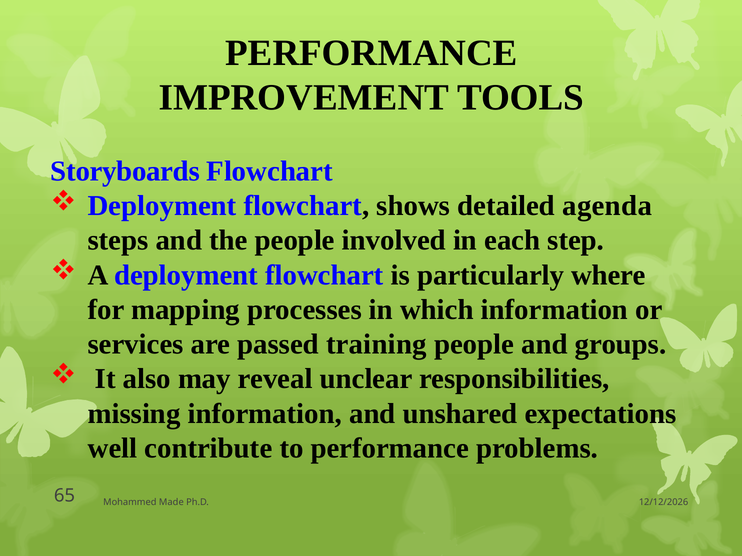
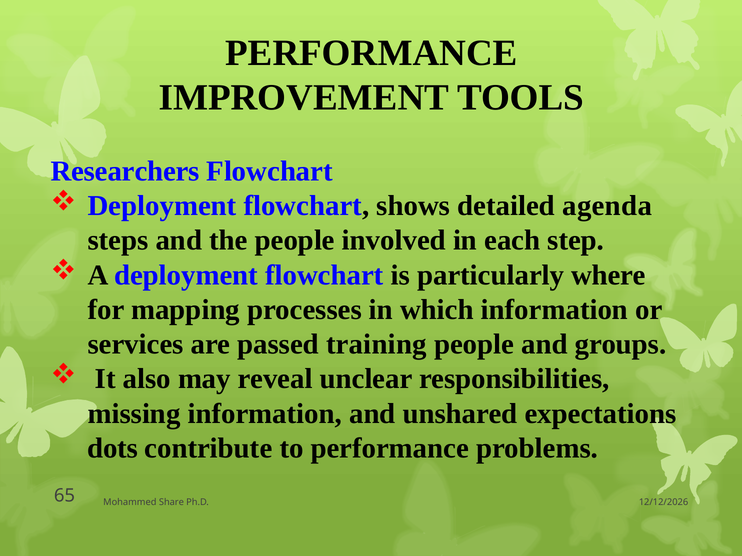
Storyboards: Storyboards -> Researchers
well: well -> dots
Made: Made -> Share
